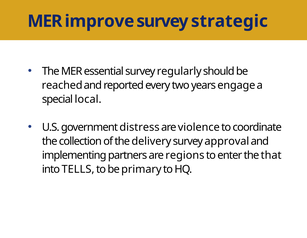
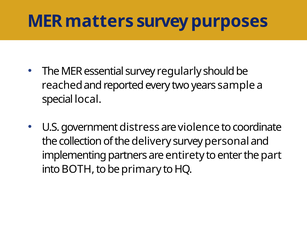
improve: improve -> matters
strategic: strategic -> purposes
engage: engage -> sample
approval: approval -> personal
regions: regions -> entirety
that: that -> part
TELLS: TELLS -> BOTH
